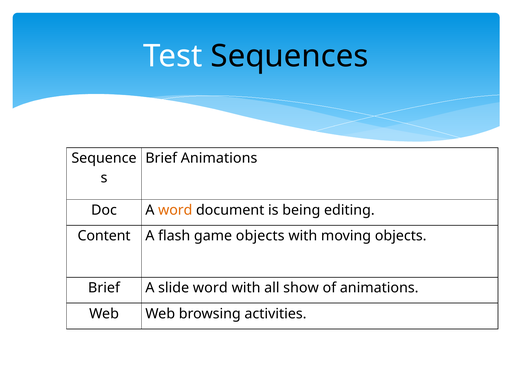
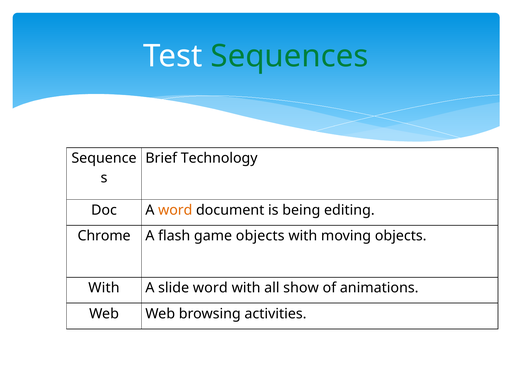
Sequences colour: black -> green
Brief Animations: Animations -> Technology
Content: Content -> Chrome
Brief at (104, 288): Brief -> With
